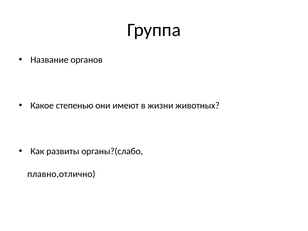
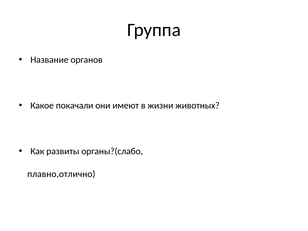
степенью: степенью -> покачали
